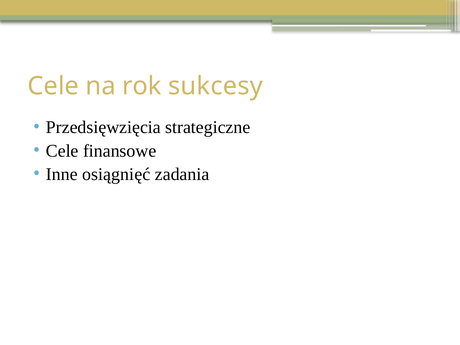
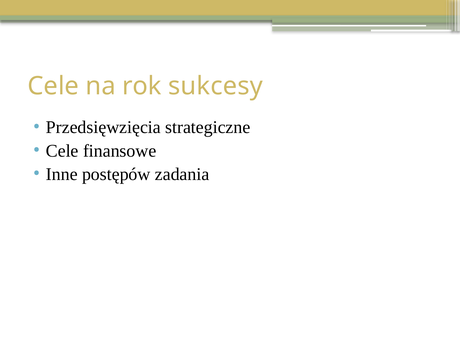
osiągnięć: osiągnięć -> postępów
